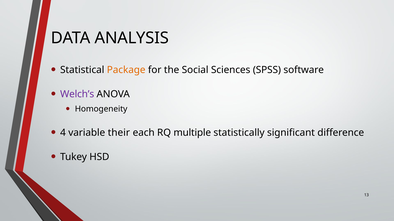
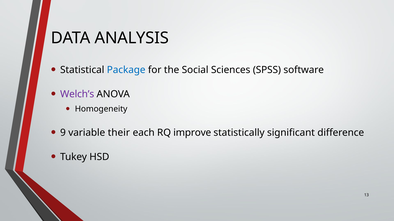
Package colour: orange -> blue
4: 4 -> 9
multiple: multiple -> improve
